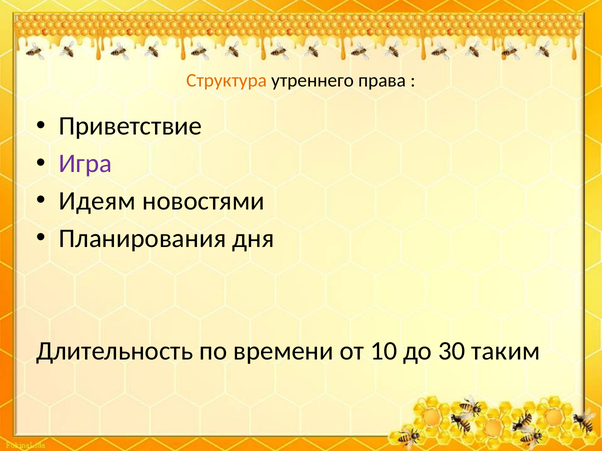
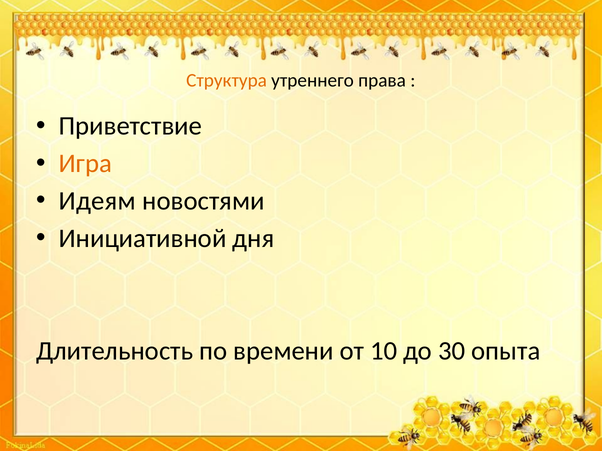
Игра colour: purple -> orange
Планирования: Планирования -> Инициативной
таким: таким -> опыта
